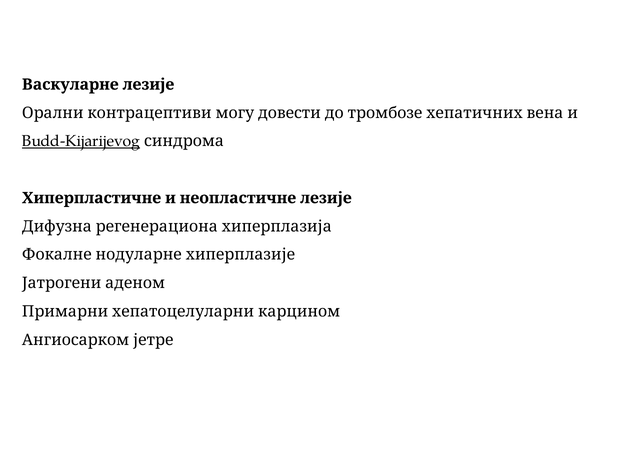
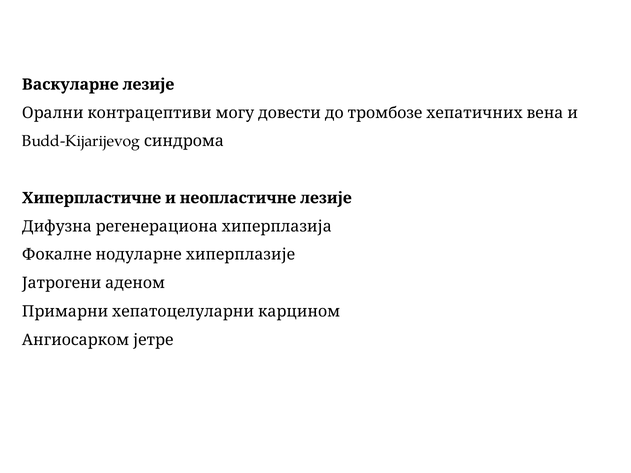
Budd-Kijarijevog underline: present -> none
